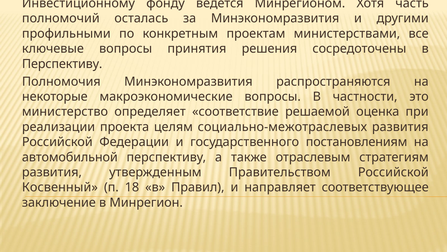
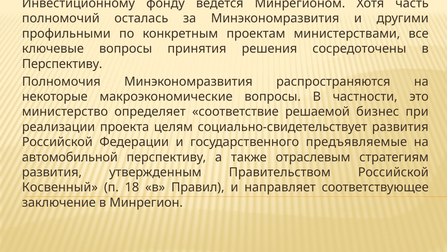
оценка: оценка -> бизнес
социально-межотраслевых: социально-межотраслевых -> социально-свидетельствует
постановлениям: постановлениям -> предъявляемые
